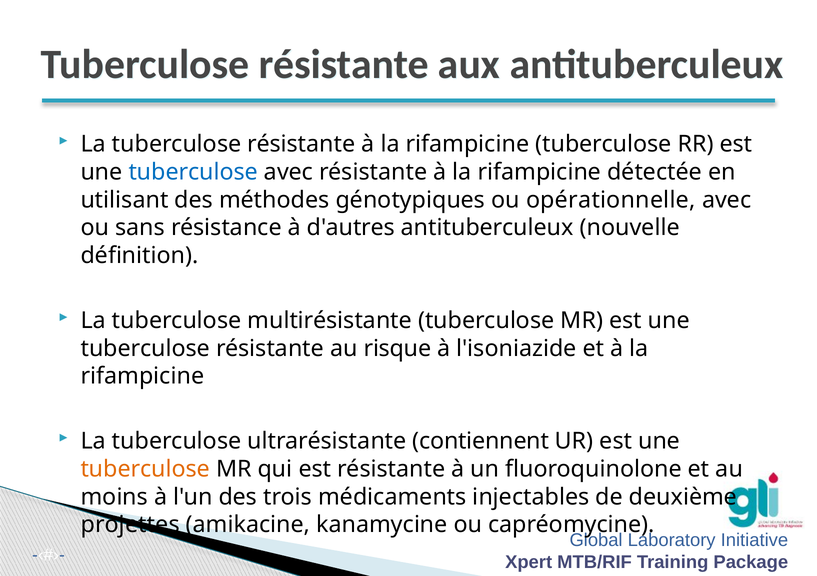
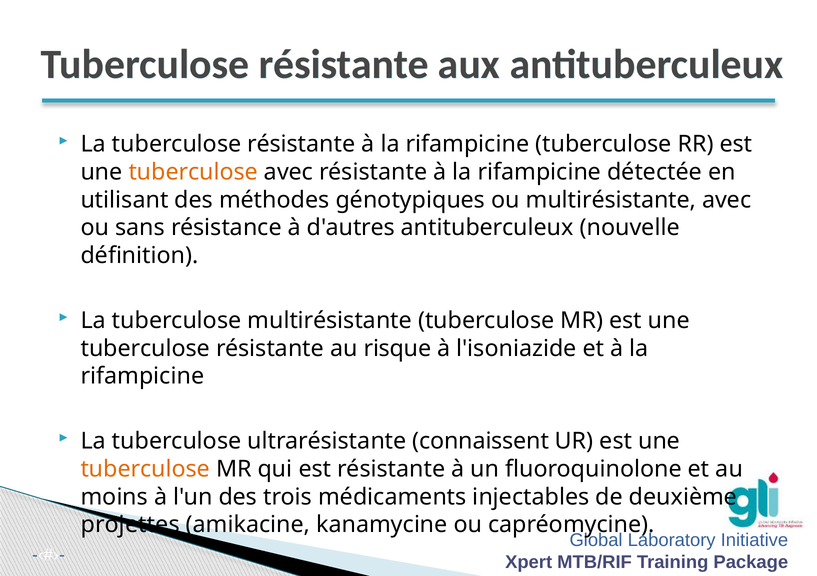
tuberculose at (193, 172) colour: blue -> orange
ou opérationnelle: opérationnelle -> multirésistante
contiennent: contiennent -> connaissent
